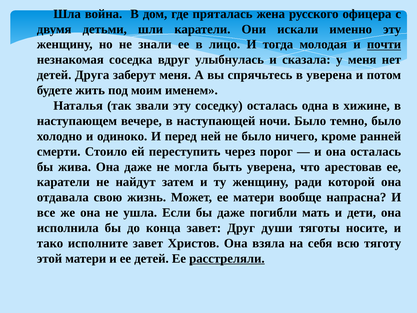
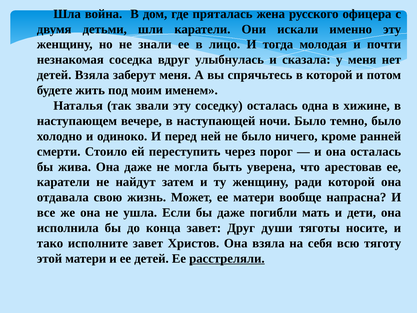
почти underline: present -> none
детей Друга: Друга -> Взяла
в уверена: уверена -> которой
